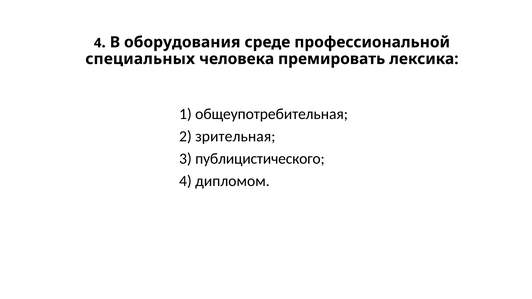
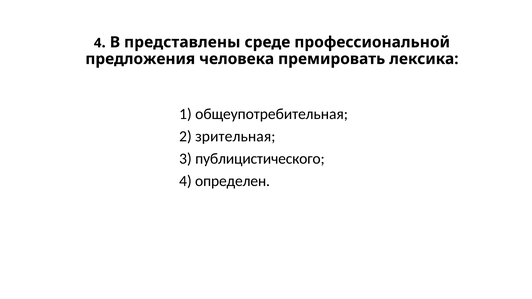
оборудования: оборудования -> представлены
специальных: специальных -> предложения
дипломом: дипломом -> определен
